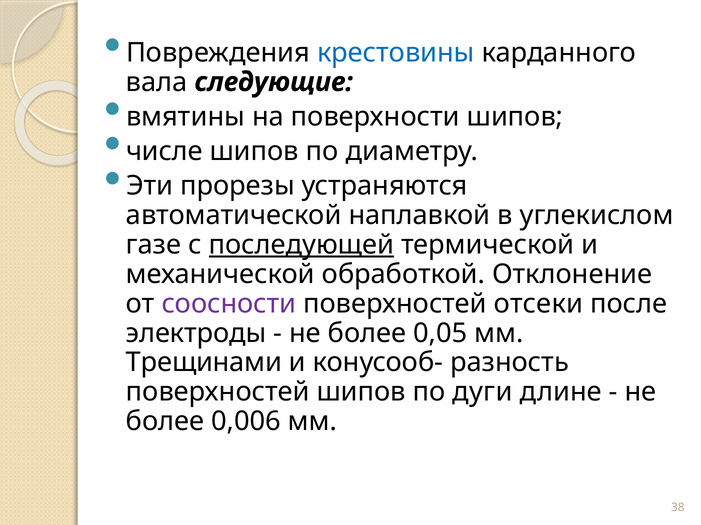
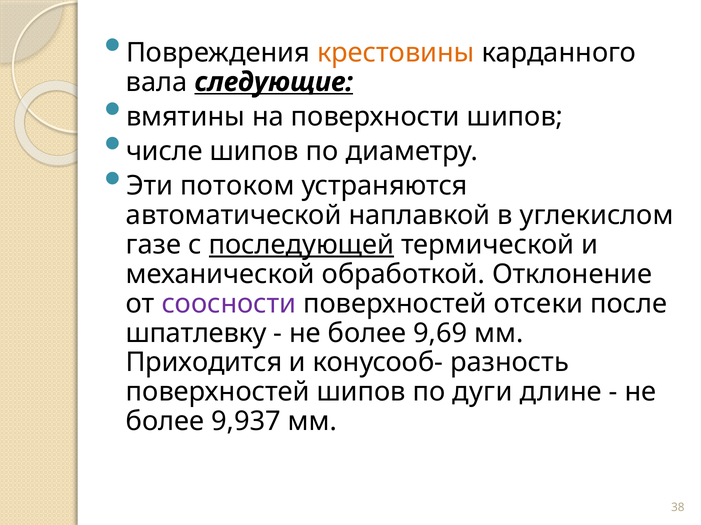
крестовины colour: blue -> orange
следующие underline: none -> present
прорезы: прорезы -> потоком
электроды: электроды -> шпатлевку
0,05: 0,05 -> 9,69
Трещинами: Трещинами -> Приходится
0,006: 0,006 -> 9,937
